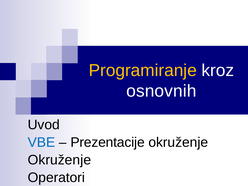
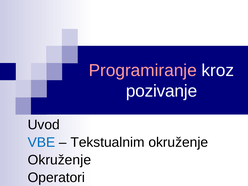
Programiranje colour: yellow -> pink
osnovnih: osnovnih -> pozivanje
Prezentacije: Prezentacije -> Tekstualnim
